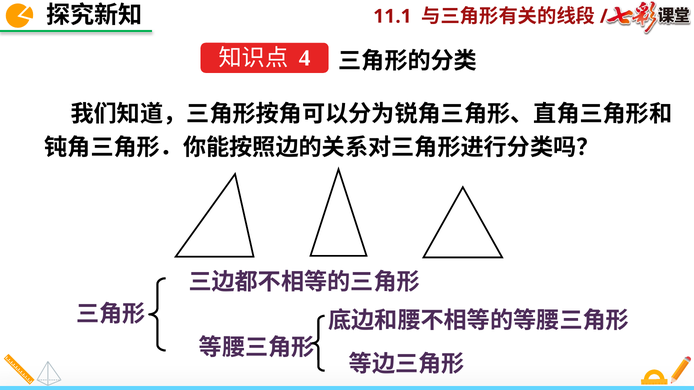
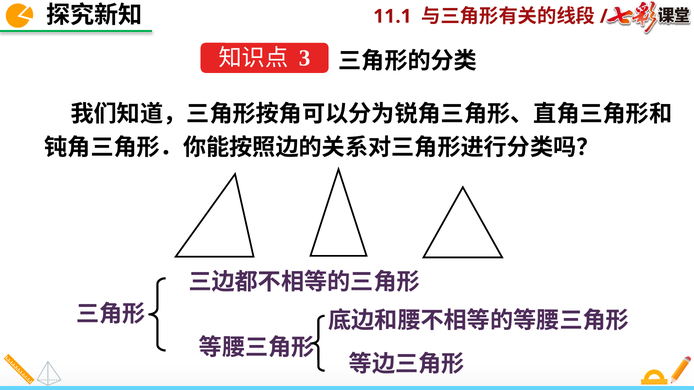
4: 4 -> 3
